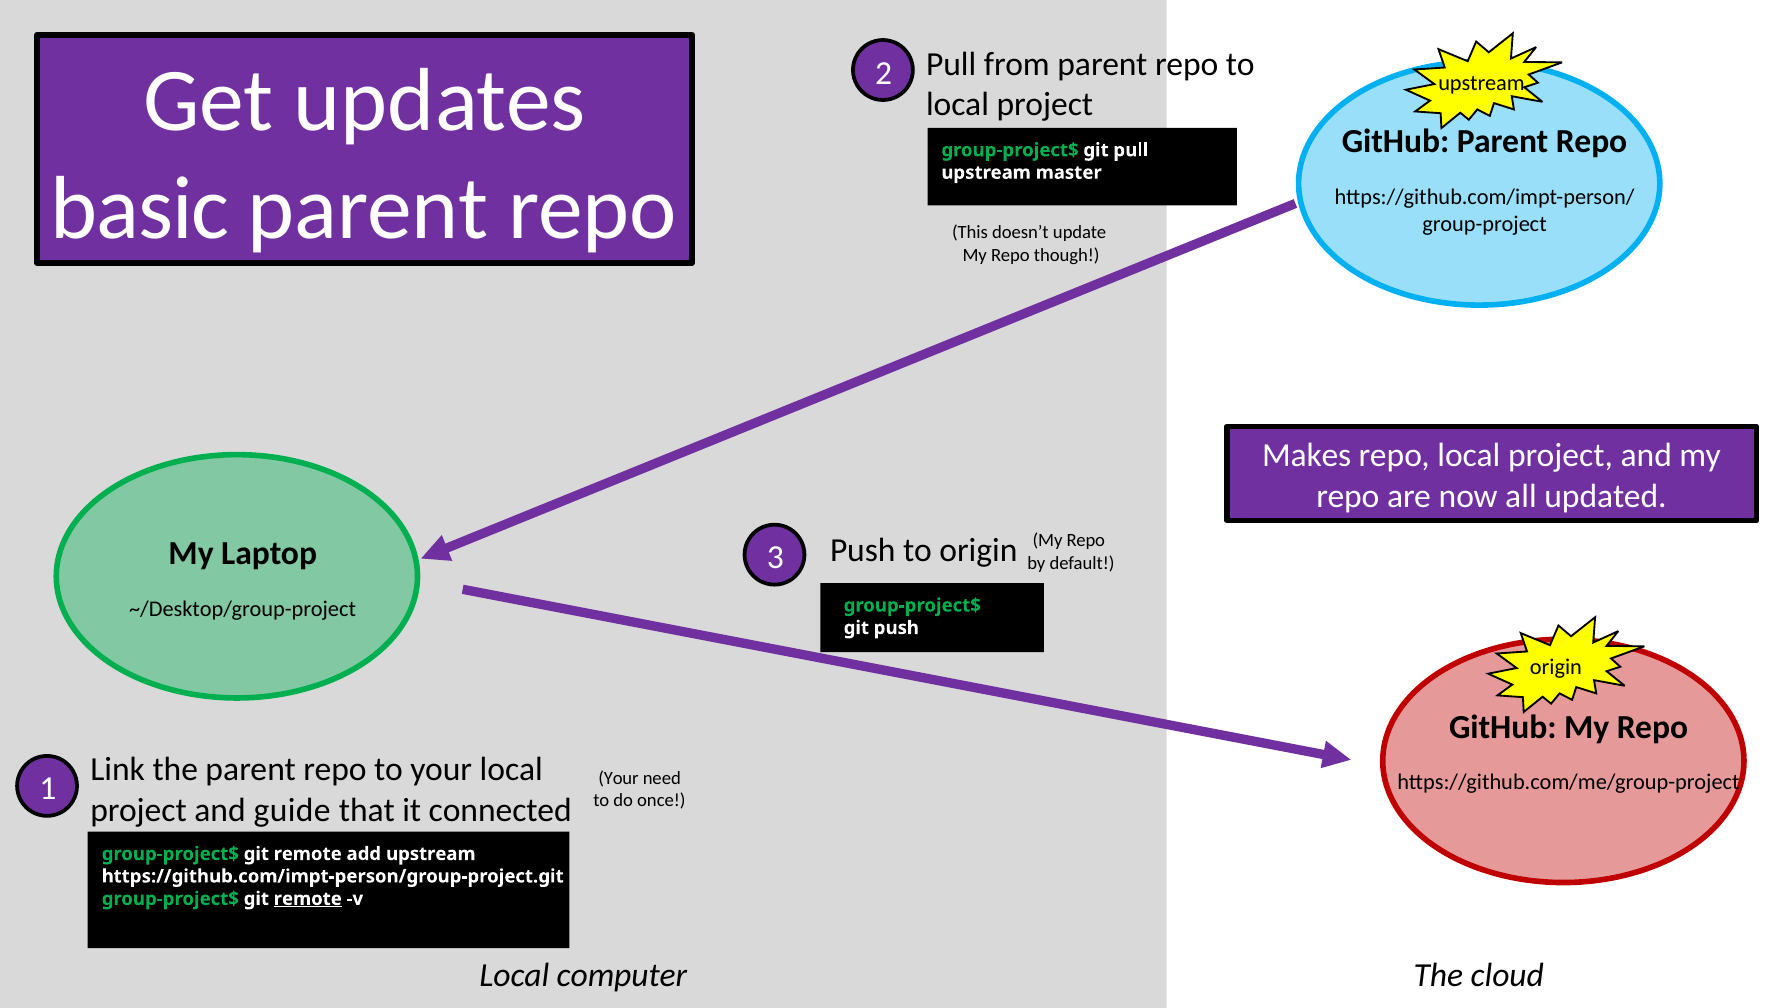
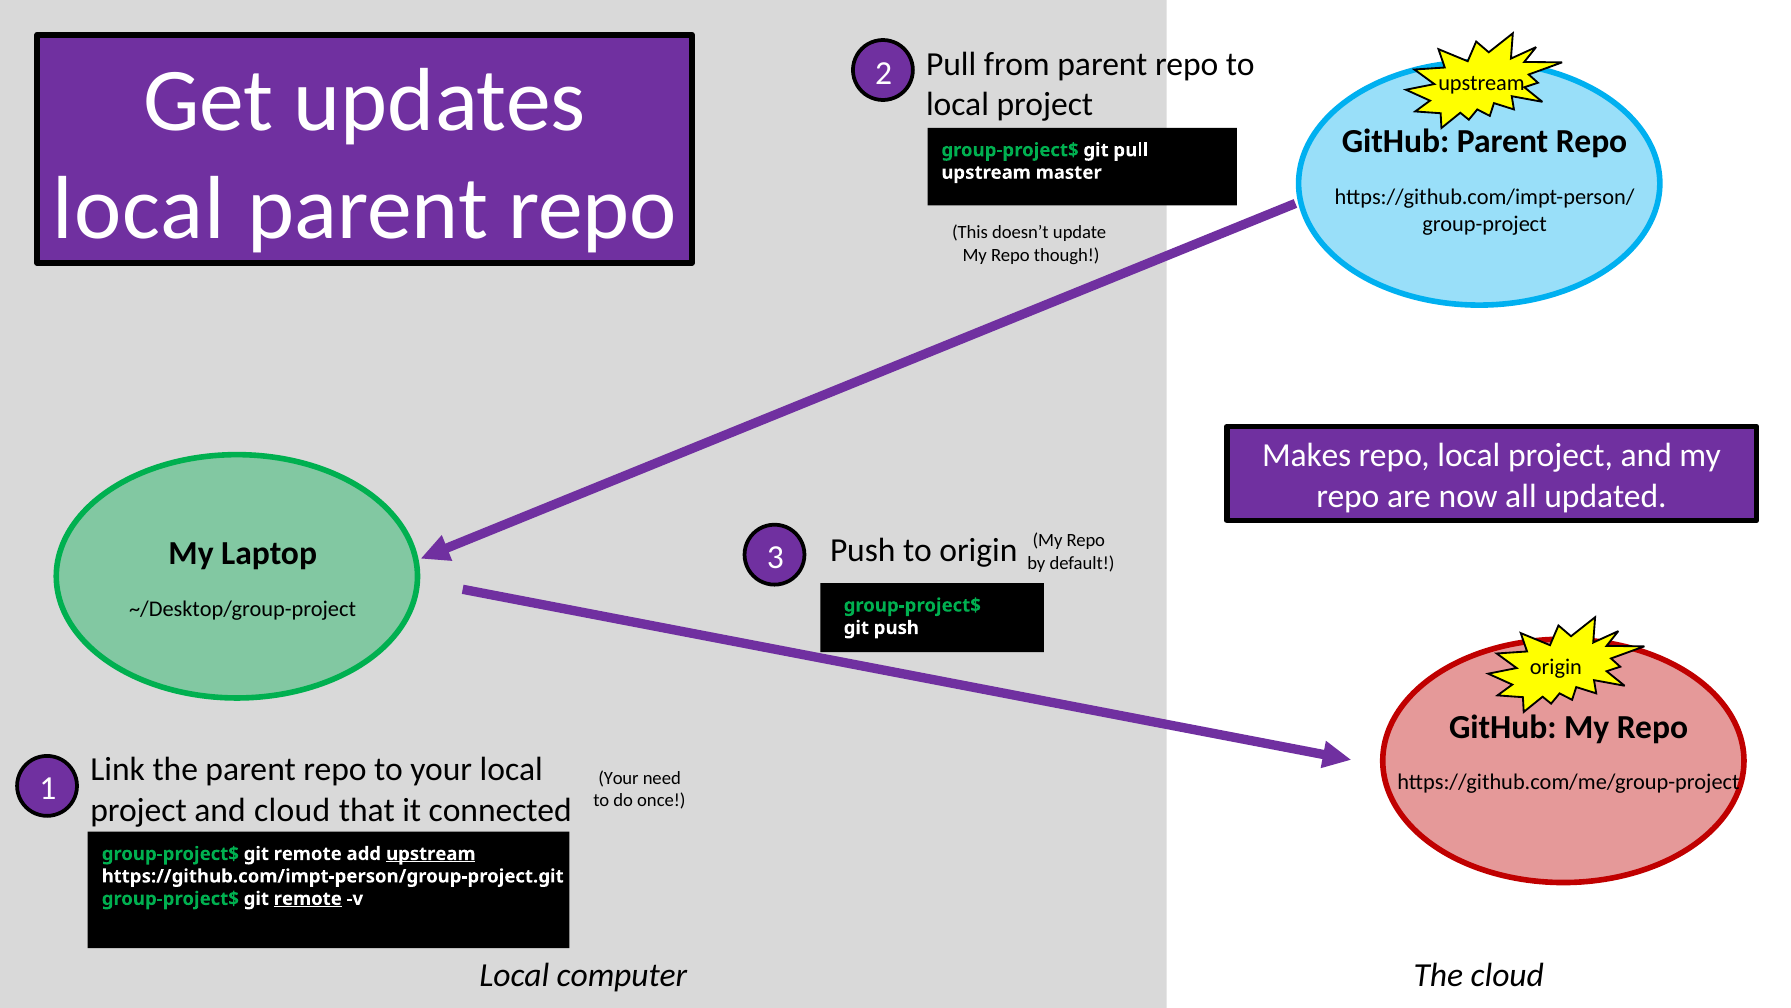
basic at (140, 209): basic -> local
and guide: guide -> cloud
upstream at (431, 853) underline: none -> present
